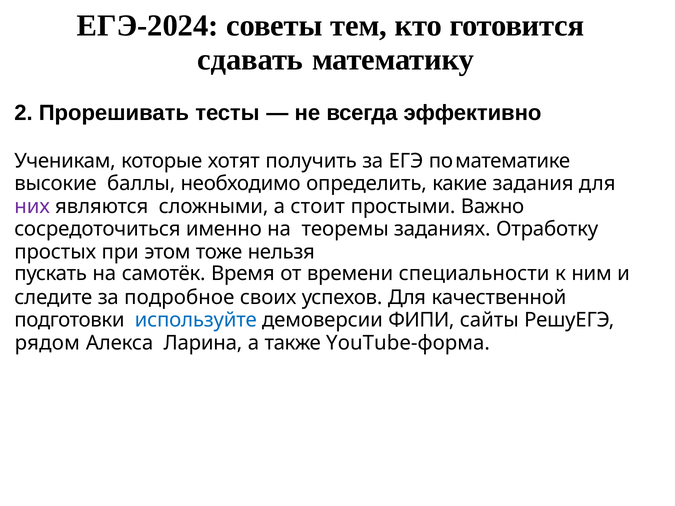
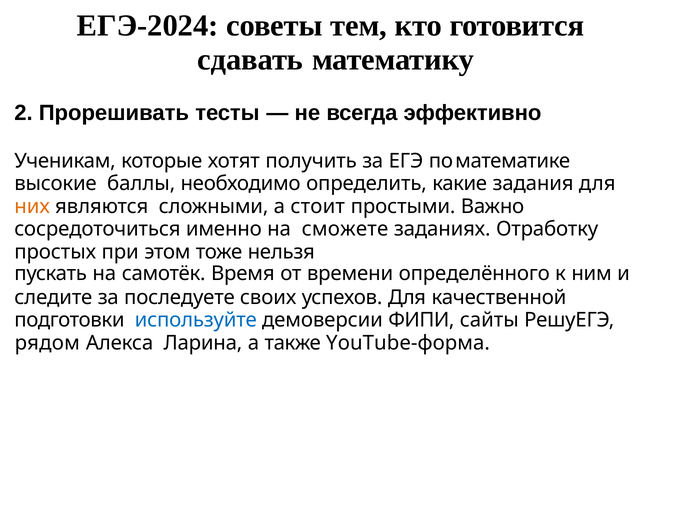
них colour: purple -> orange
теоремы: теоремы -> сможете
специальности: специальности -> определённого
подробное: подробное -> последуете
